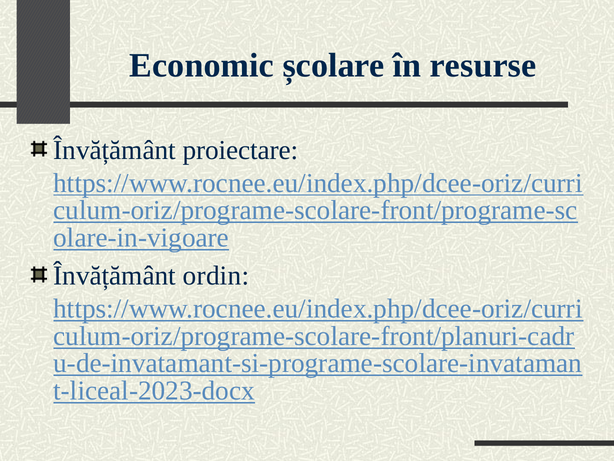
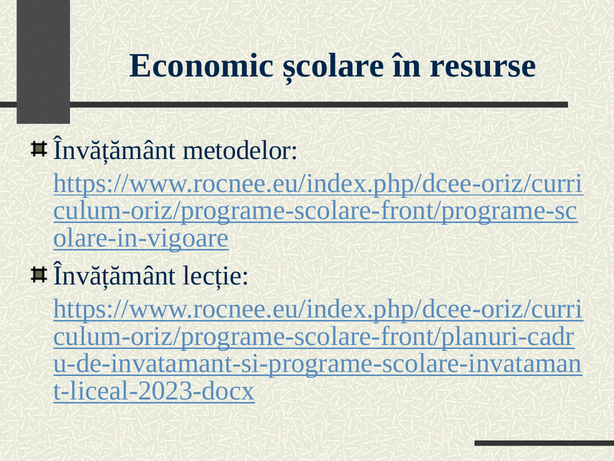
proiectare: proiectare -> metodelor
ordin: ordin -> lecție
